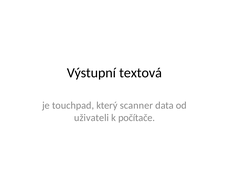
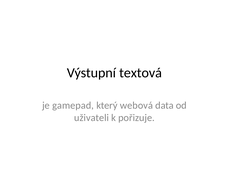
touchpad: touchpad -> gamepad
scanner: scanner -> webová
počítače: počítače -> pořizuje
